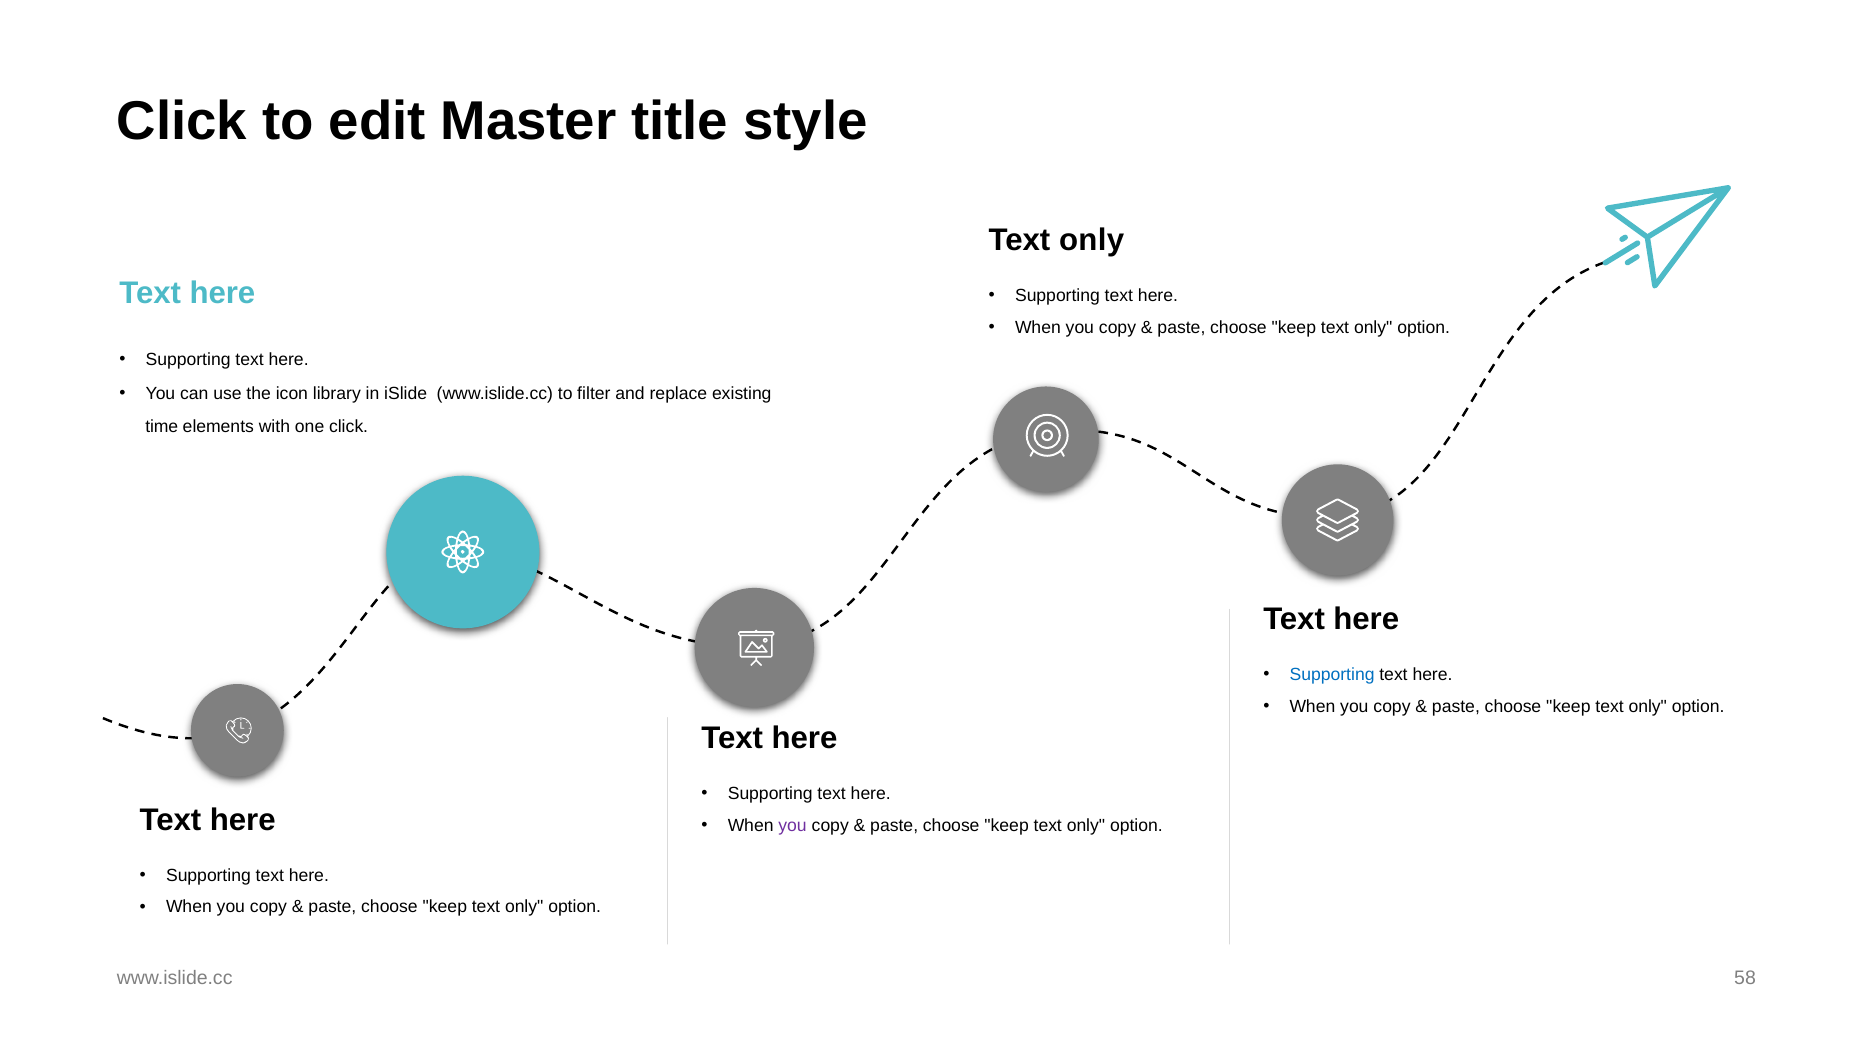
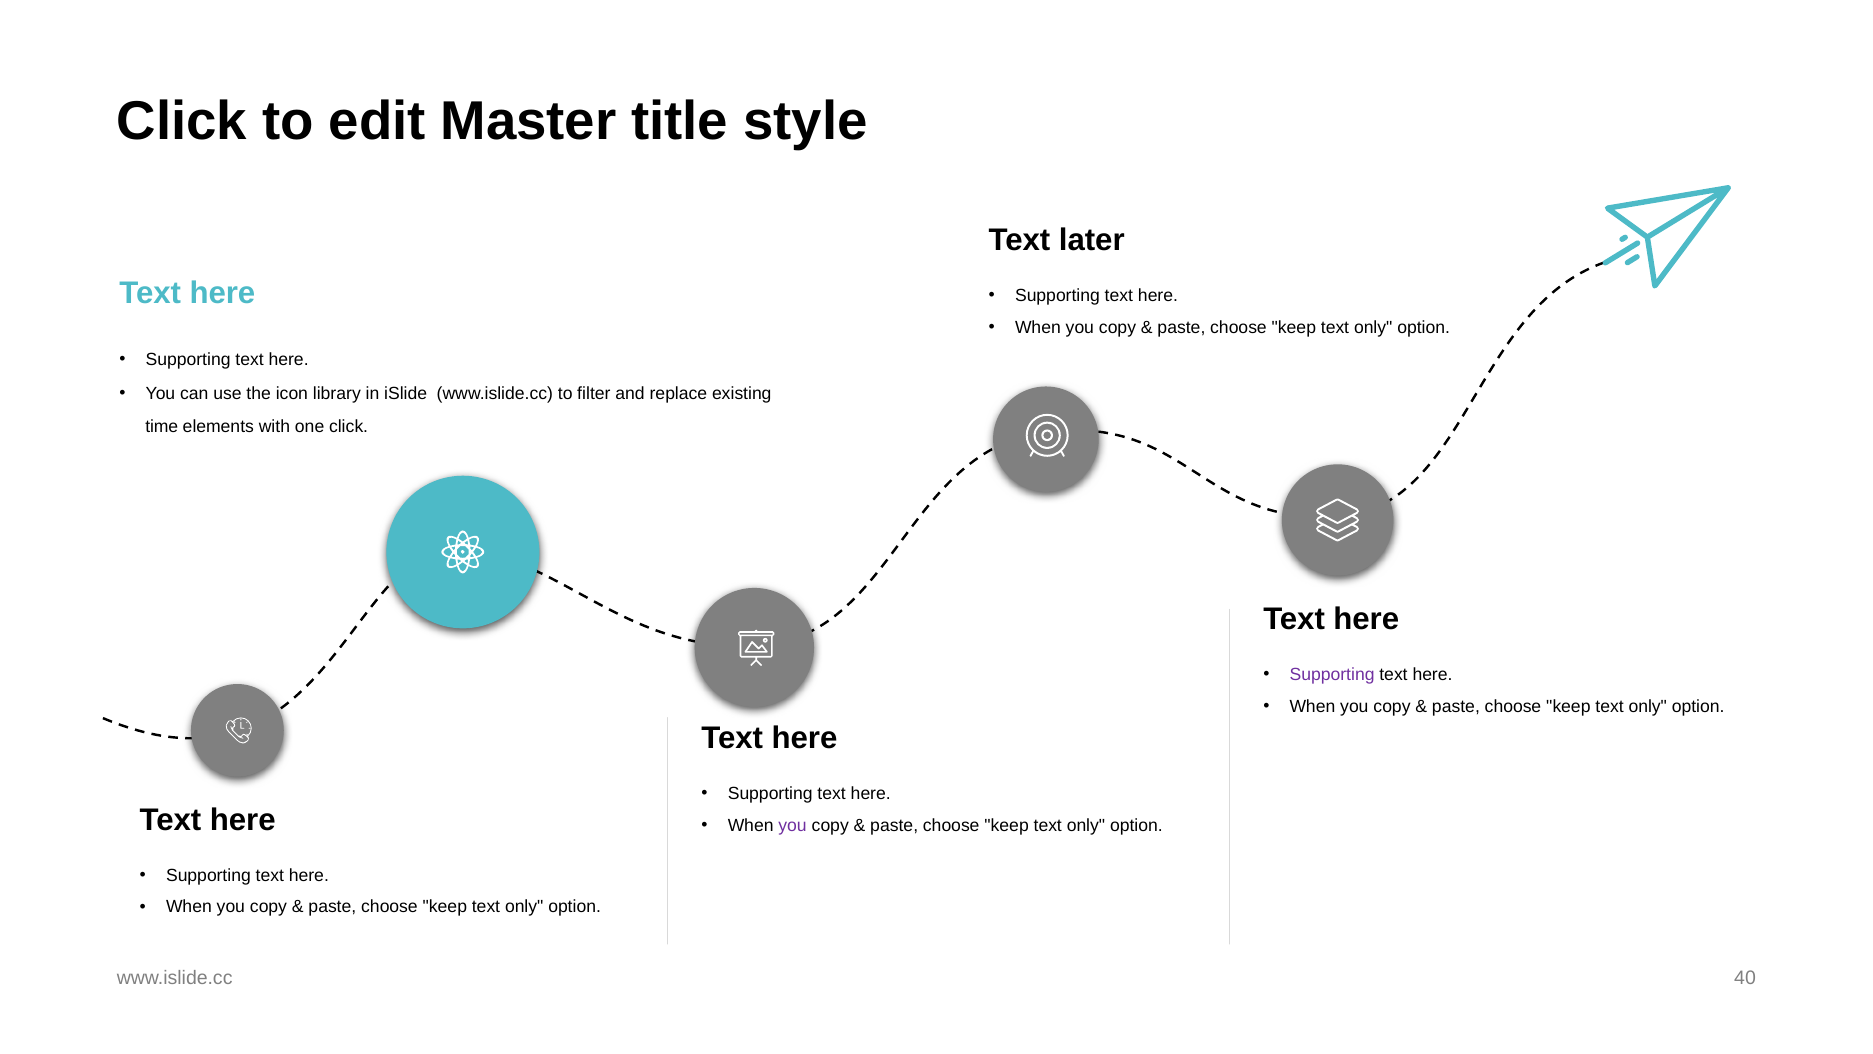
only at (1092, 240): only -> later
Supporting at (1332, 674) colour: blue -> purple
58: 58 -> 40
